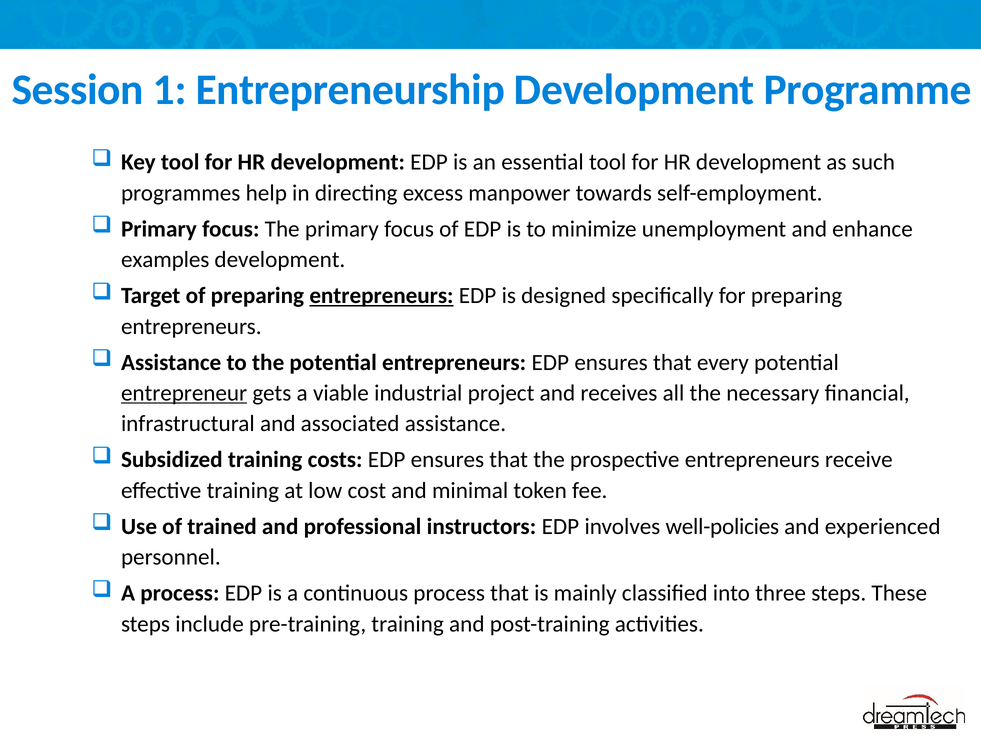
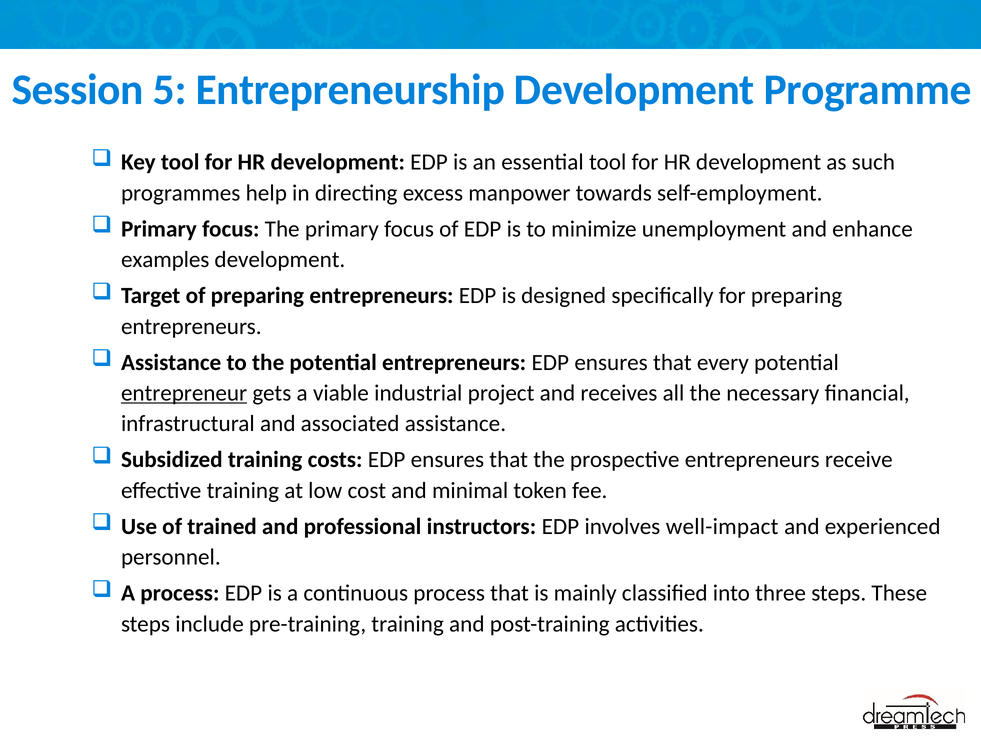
1: 1 -> 5
entrepreneurs at (381, 296) underline: present -> none
well-policies: well-policies -> well-impact
